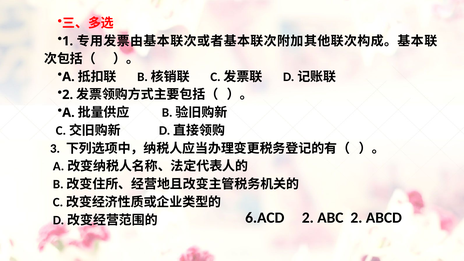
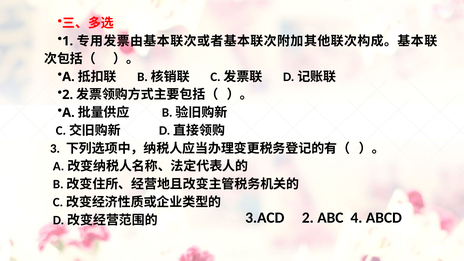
6.ACD: 6.ACD -> 3.ACD
ABC 2: 2 -> 4
